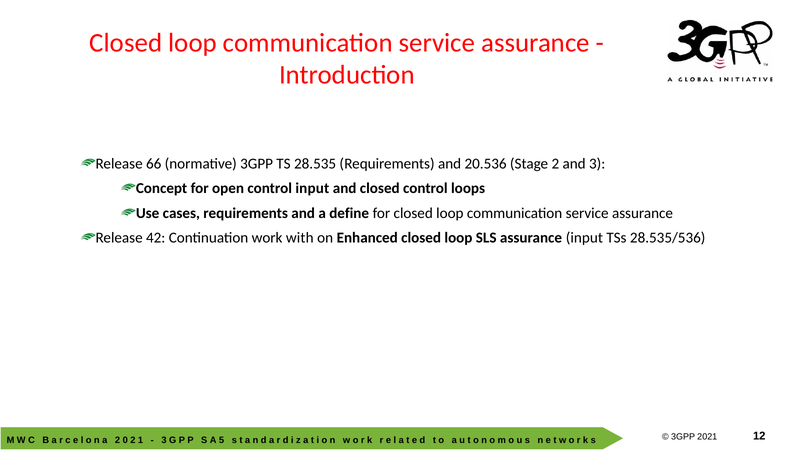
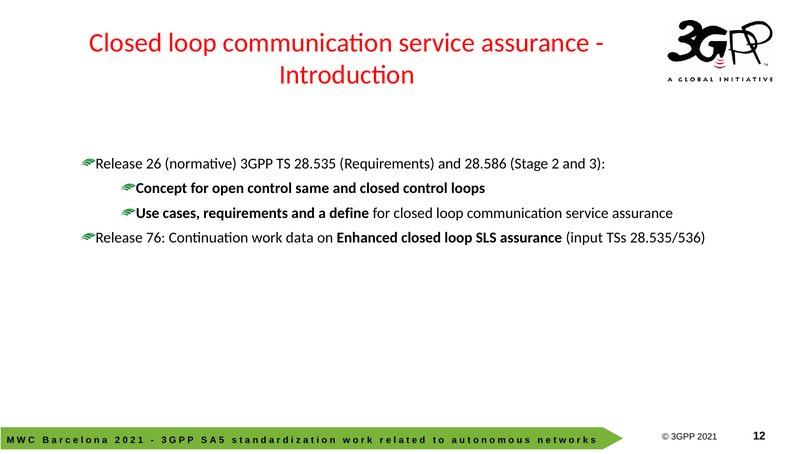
66: 66 -> 26
20.536: 20.536 -> 28.586
control input: input -> same
42: 42 -> 76
with: with -> data
